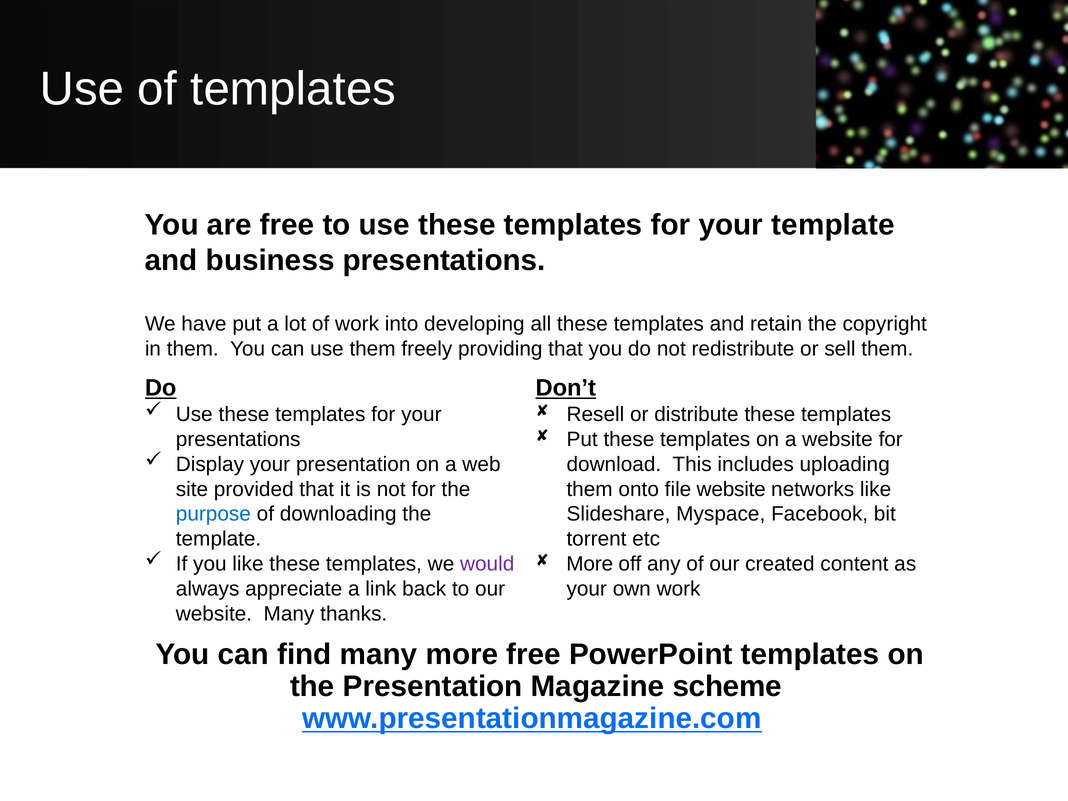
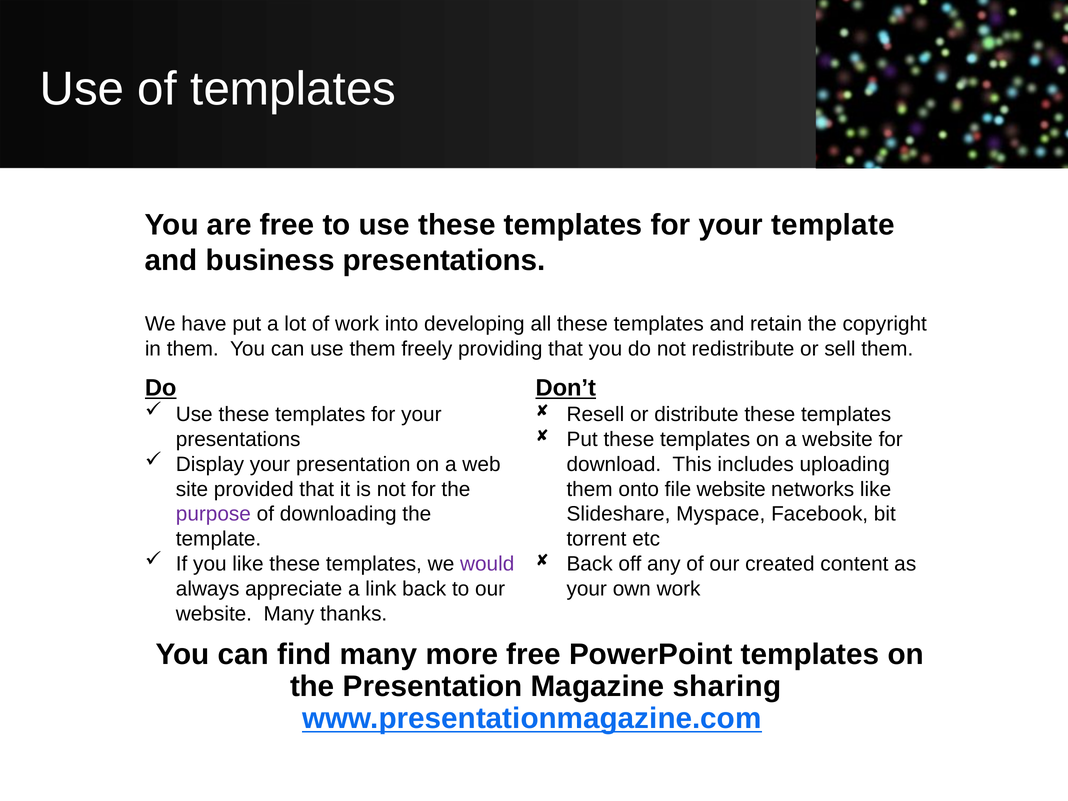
purpose colour: blue -> purple
More at (590, 564): More -> Back
scheme: scheme -> sharing
